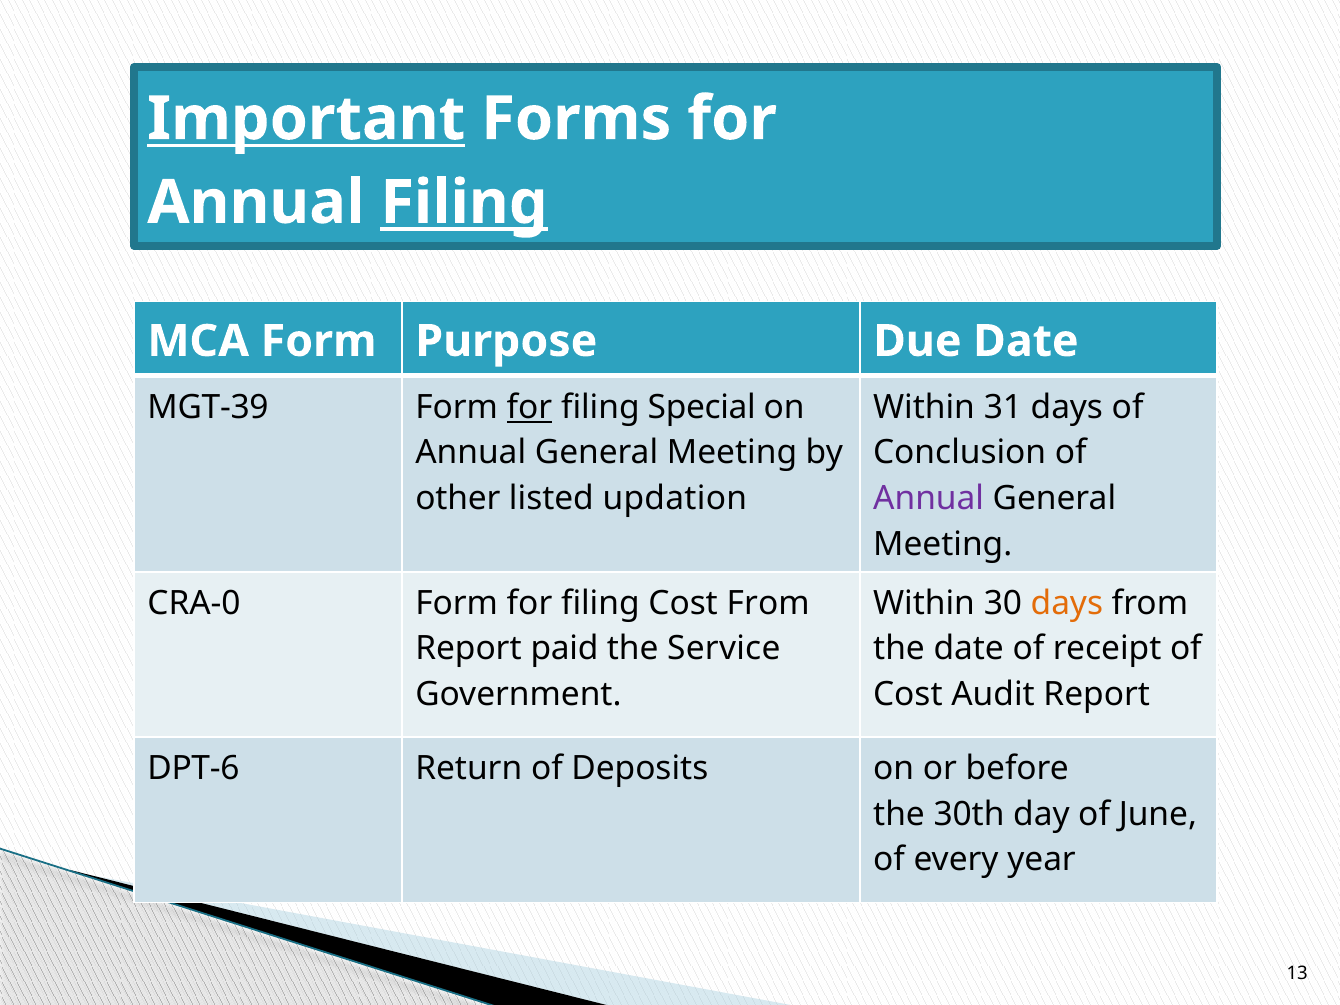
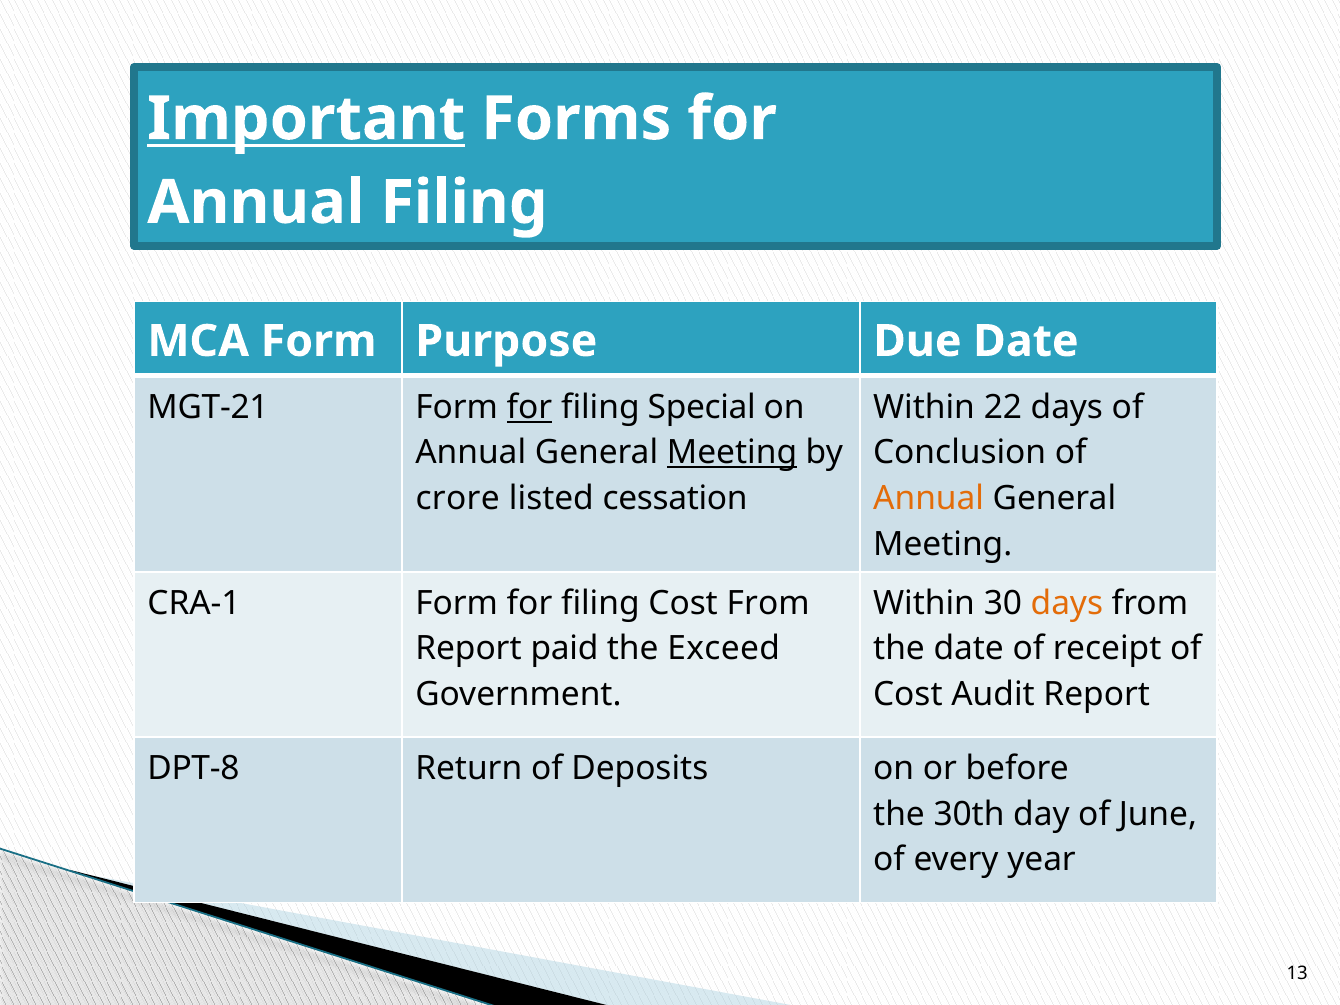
Filing at (464, 203) underline: present -> none
MGT-39: MGT-39 -> MGT-21
31: 31 -> 22
Meeting at (732, 453) underline: none -> present
other: other -> crore
updation: updation -> cessation
Annual at (929, 498) colour: purple -> orange
CRA-0: CRA-0 -> CRA-1
Service: Service -> Exceed
DPT-6: DPT-6 -> DPT-8
